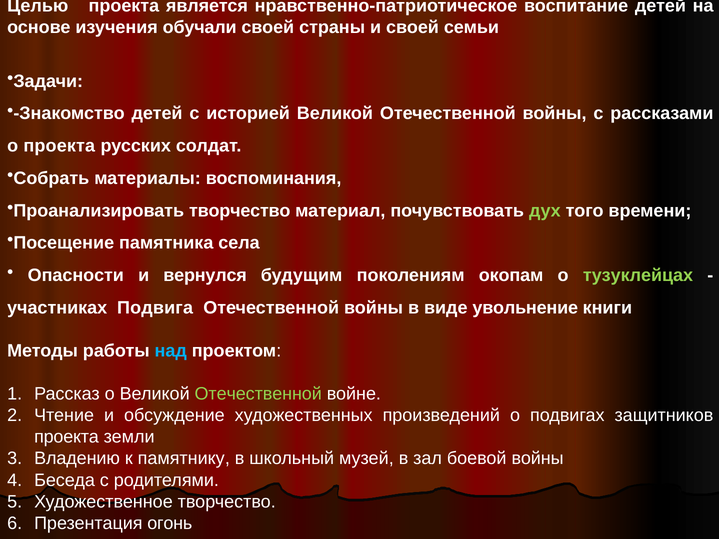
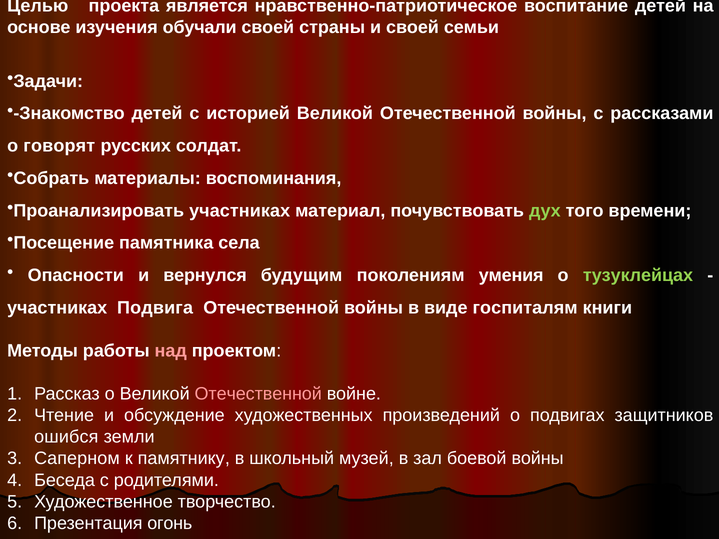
о проекта: проекта -> говорят
Проанализировать творчество: творчество -> участниках
окопам: окопам -> умения
увольнение: увольнение -> госпиталям
над colour: light blue -> pink
Отечественной at (258, 394) colour: light green -> pink
проекта at (66, 437): проекта -> ошибся
Владению: Владению -> Саперном
